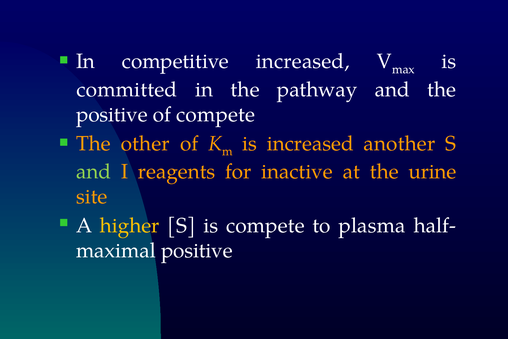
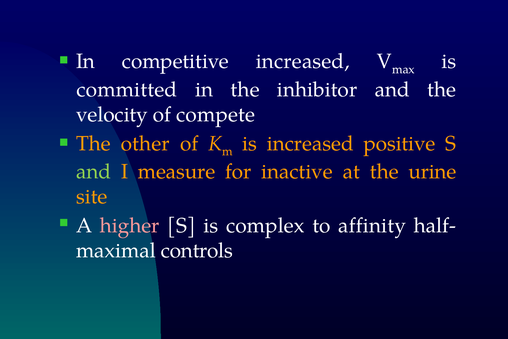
pathway: pathway -> inhibitor
positive at (112, 114): positive -> velocity
another: another -> positive
reagents: reagents -> measure
higher colour: yellow -> pink
is compete: compete -> complex
plasma: plasma -> affinity
positive at (197, 250): positive -> controls
